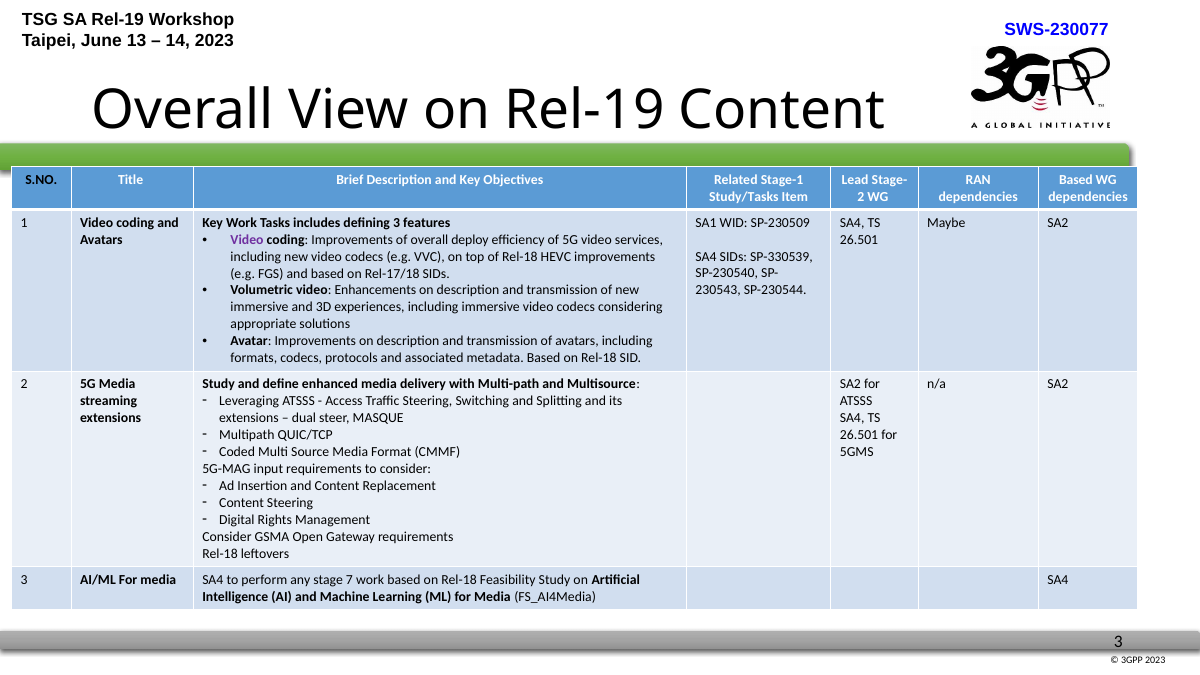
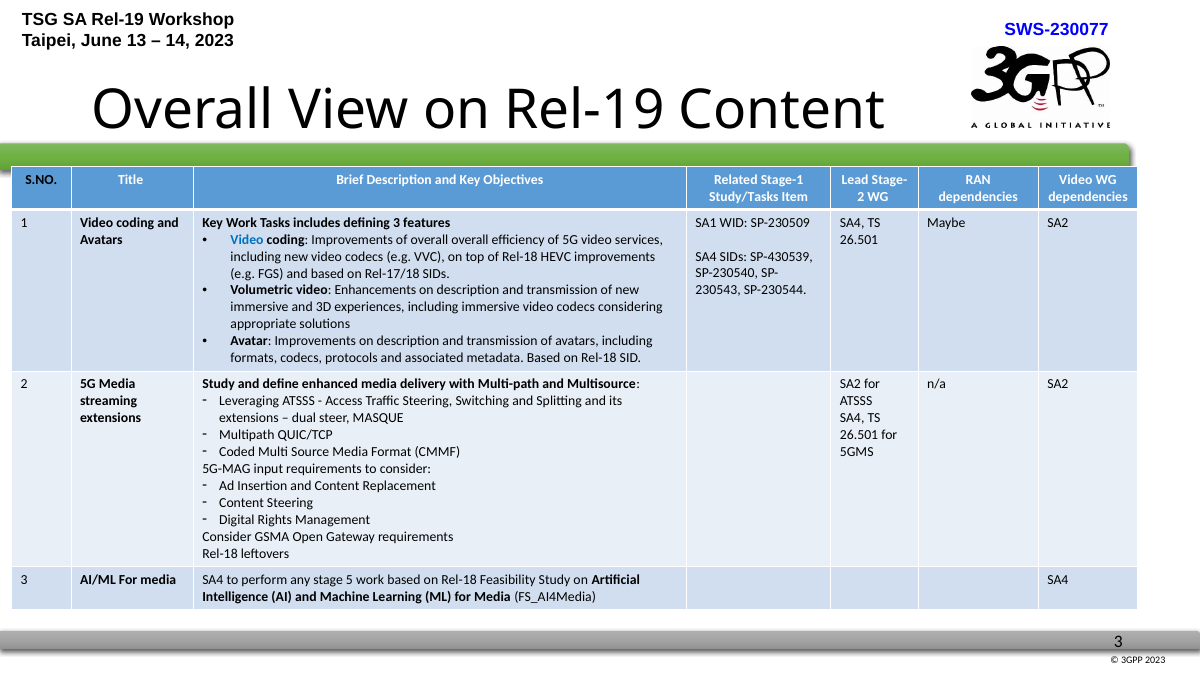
Based at (1076, 180): Based -> Video
Video at (247, 240) colour: purple -> blue
overall deploy: deploy -> overall
SP-330539: SP-330539 -> SP-430539
7: 7 -> 5
